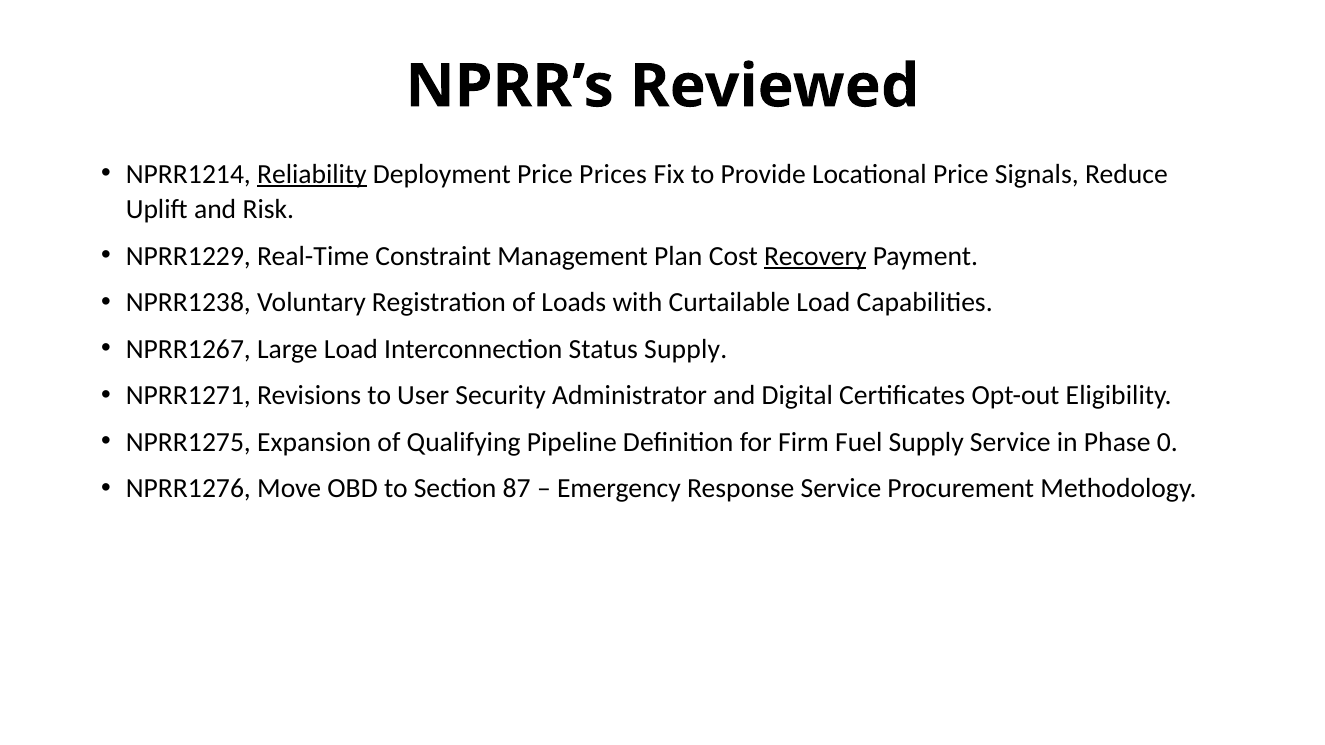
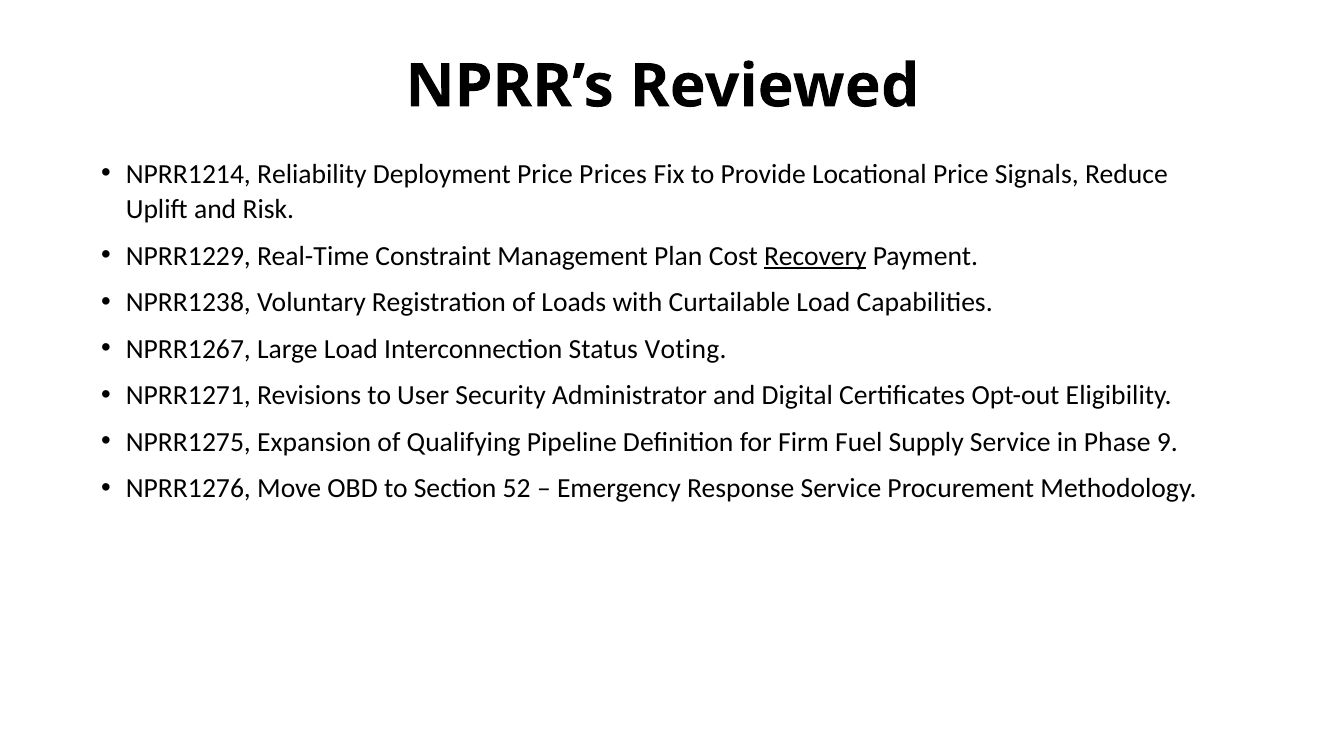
Reliability underline: present -> none
Status Supply: Supply -> Voting
0: 0 -> 9
87: 87 -> 52
